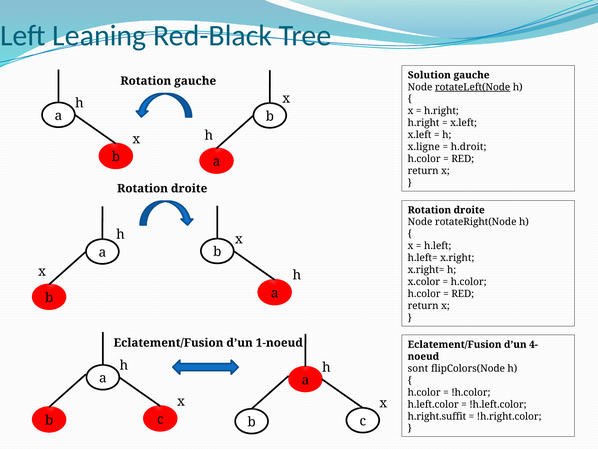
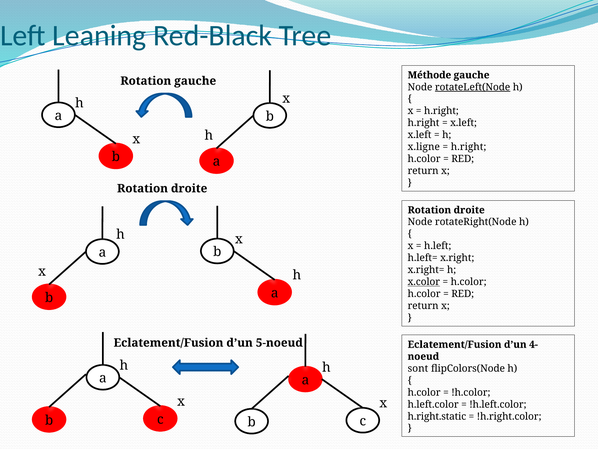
Solution: Solution -> Méthode
h.droit at (469, 147): h.droit -> h.right
x.color underline: none -> present
1-noeud: 1-noeud -> 5-noeud
h.right.suffit: h.right.suffit -> h.right.static
